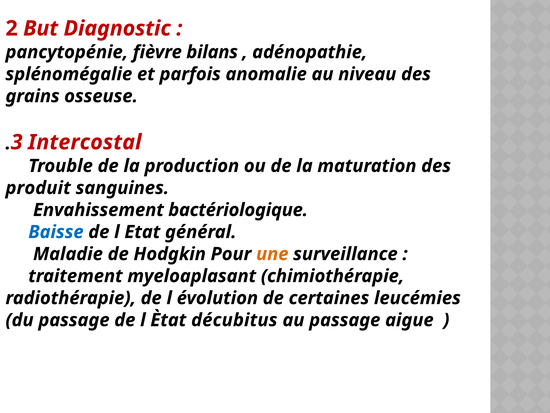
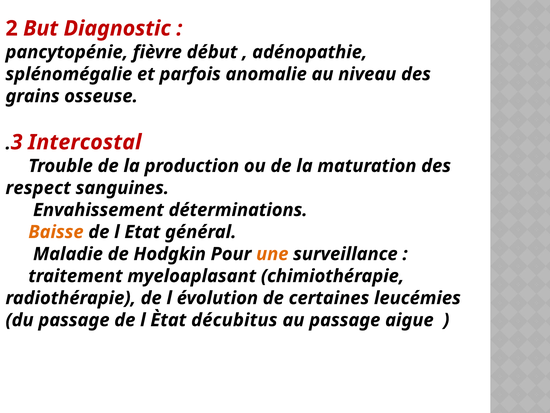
bilans: bilans -> début
produit: produit -> respect
bactériologique: bactériologique -> déterminations
Baisse colour: blue -> orange
